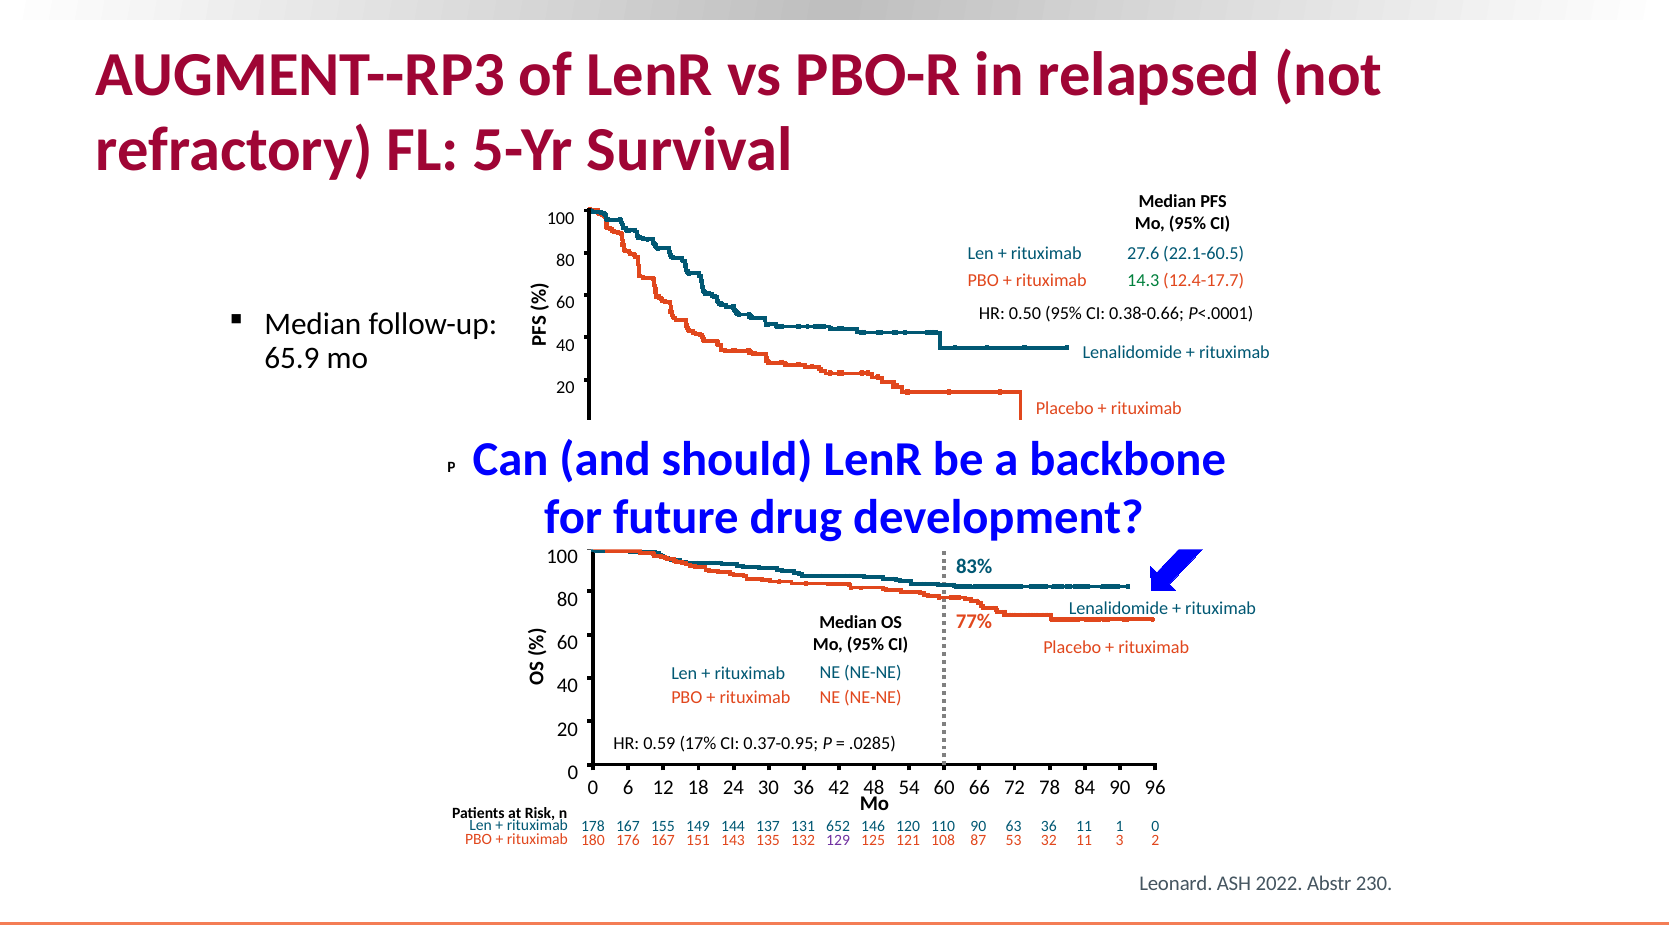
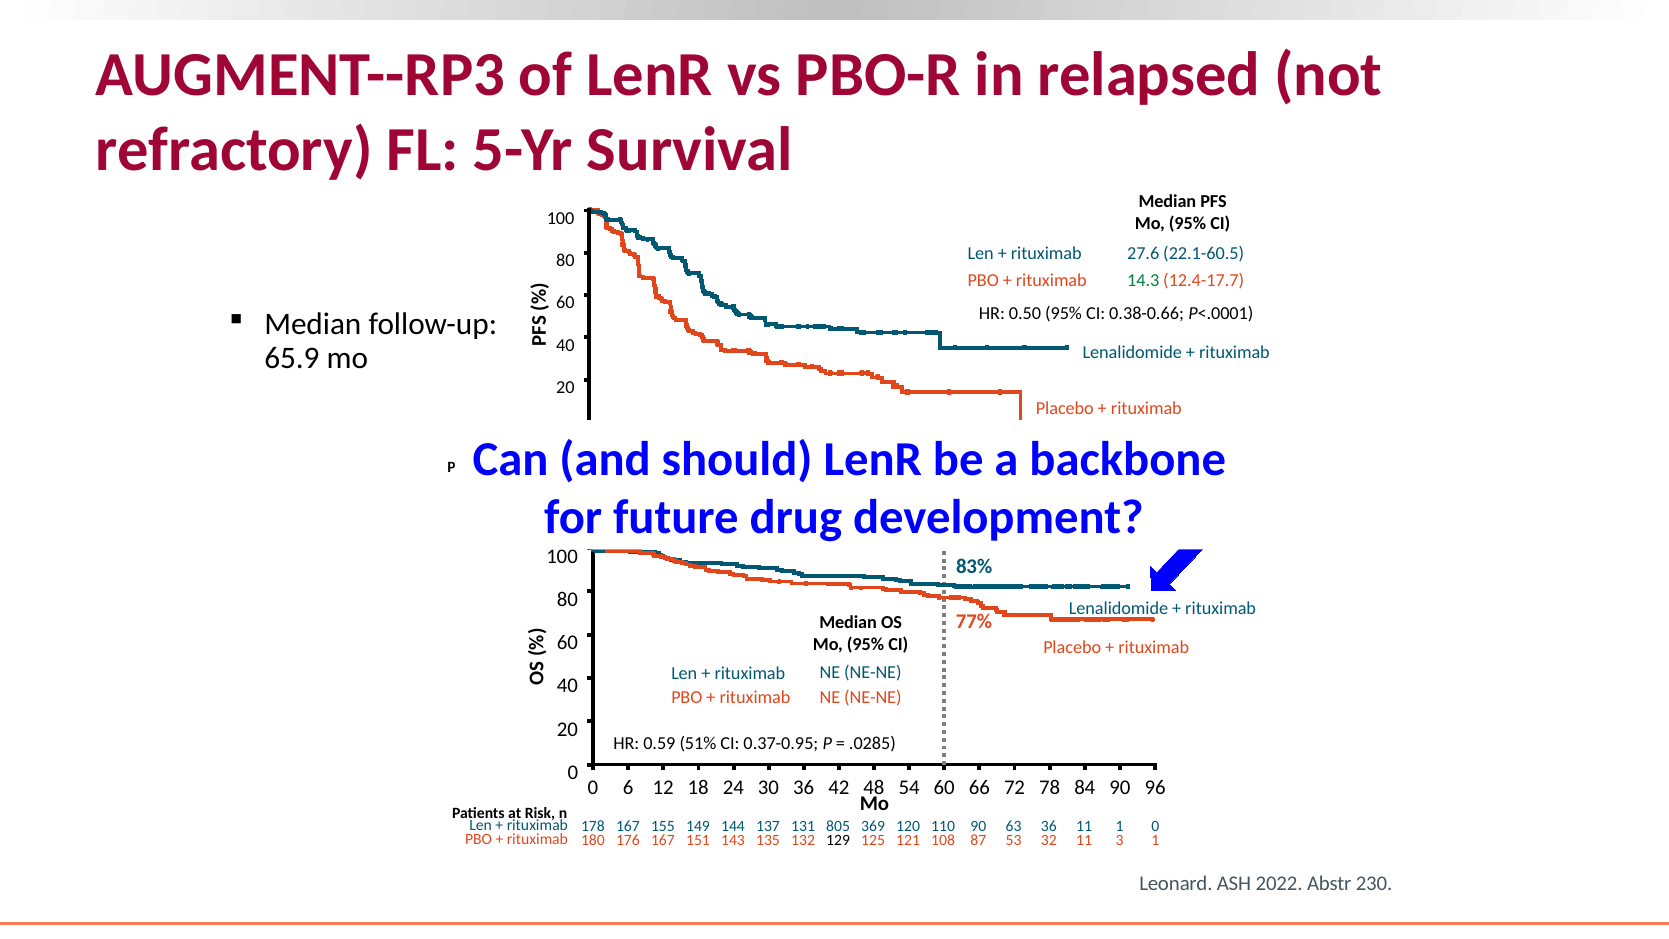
17%: 17% -> 51%
652: 652 -> 805
146: 146 -> 369
129 colour: purple -> black
11 3 2: 2 -> 1
